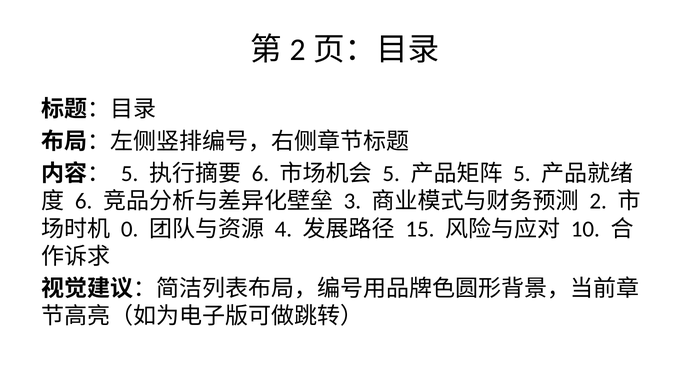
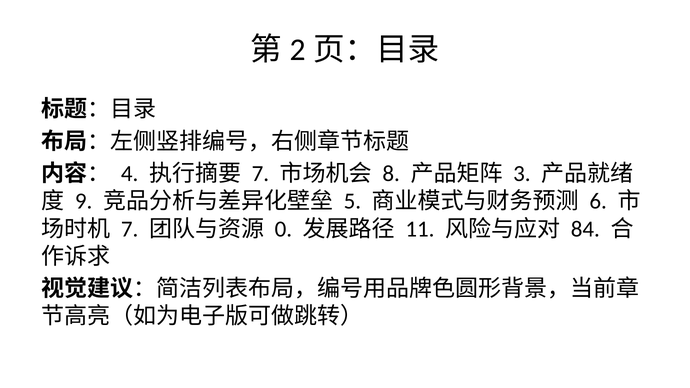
5 at (130, 174): 5 -> 4
6 at (260, 174): 6 -> 7
5 at (391, 174): 5 -> 8
5 at (522, 174): 5 -> 3
6 at (84, 201): 6 -> 9
3: 3 -> 5
2: 2 -> 6
0 at (130, 229): 0 -> 7
4: 4 -> 0
15: 15 -> 11
10: 10 -> 84
